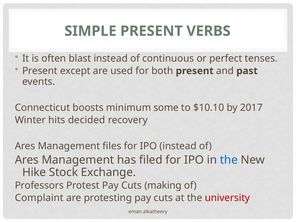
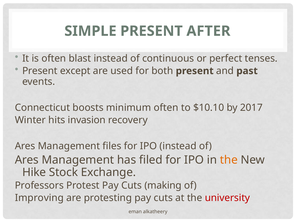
VERBS: VERBS -> AFTER
minimum some: some -> often
decided: decided -> invasion
the at (229, 160) colour: blue -> orange
Complaint: Complaint -> Improving
